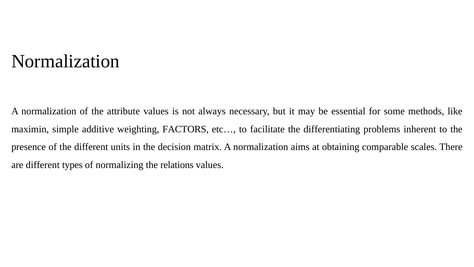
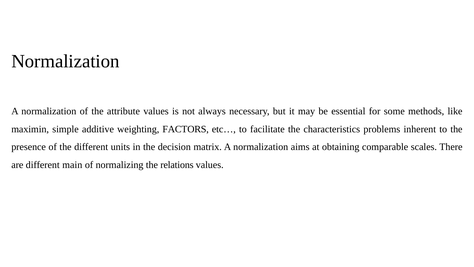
differentiating: differentiating -> characteristics
types: types -> main
